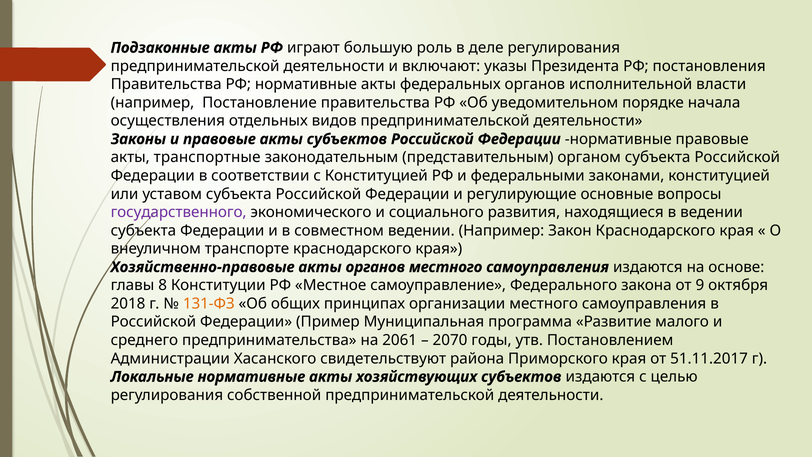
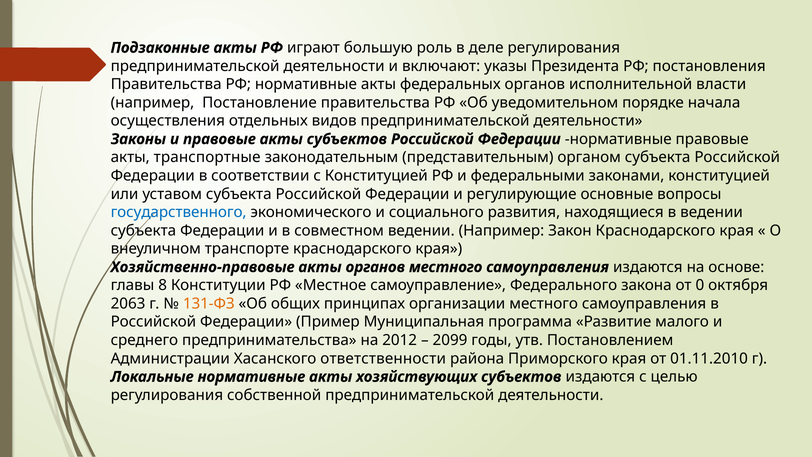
государственного colour: purple -> blue
9: 9 -> 0
2018: 2018 -> 2063
2061: 2061 -> 2012
2070: 2070 -> 2099
свидетельствуют: свидетельствуют -> ответственности
51.11.2017: 51.11.2017 -> 01.11.2010
